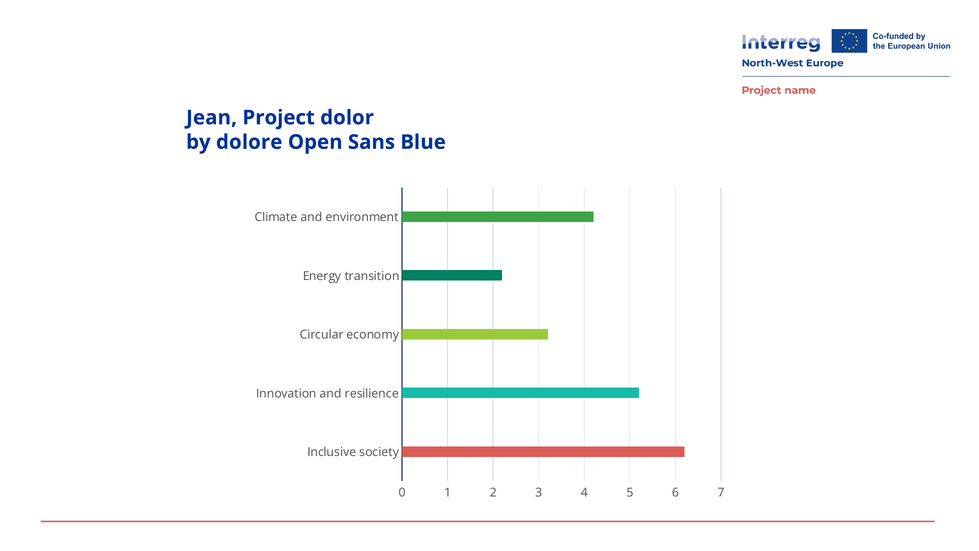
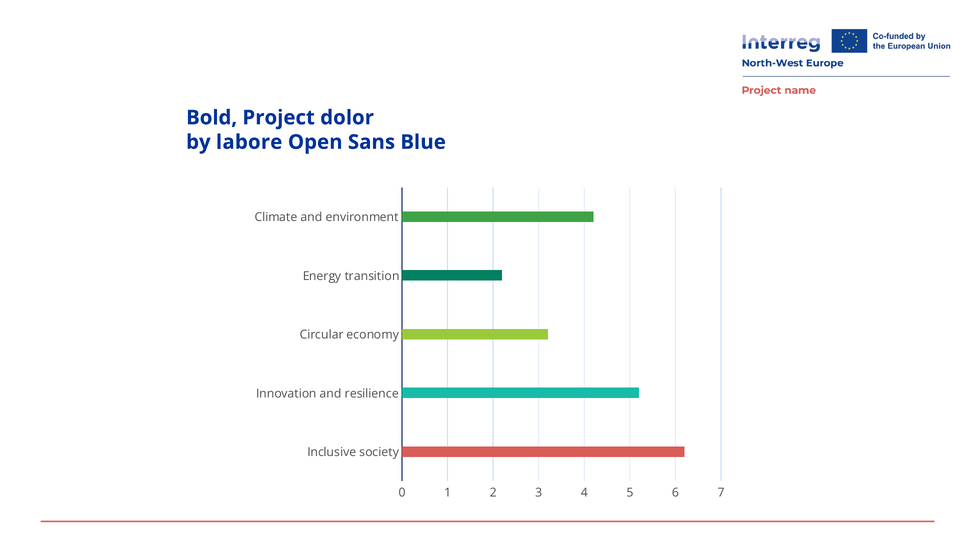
Jean: Jean -> Bold
dolore: dolore -> labore
